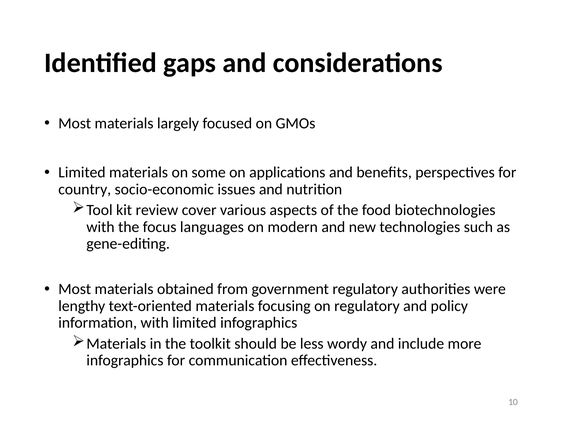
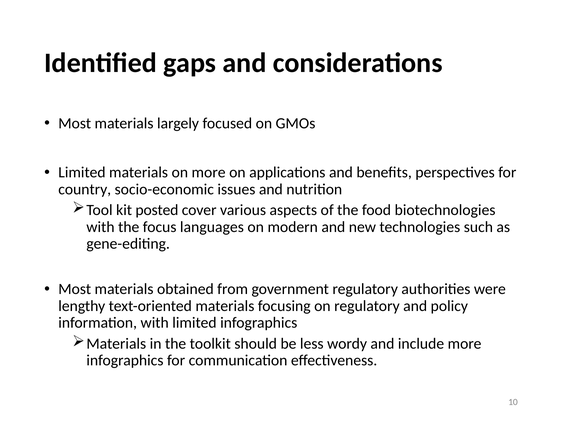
on some: some -> more
review: review -> posted
